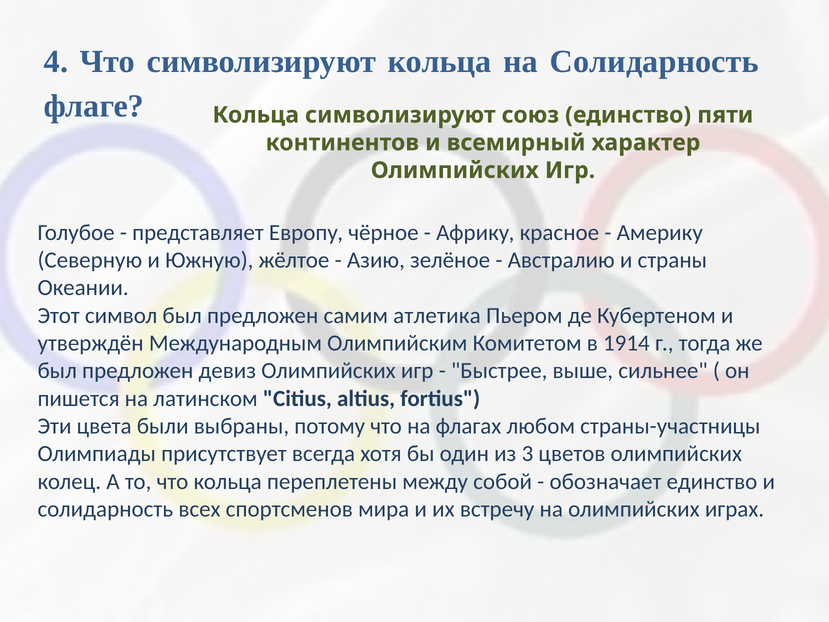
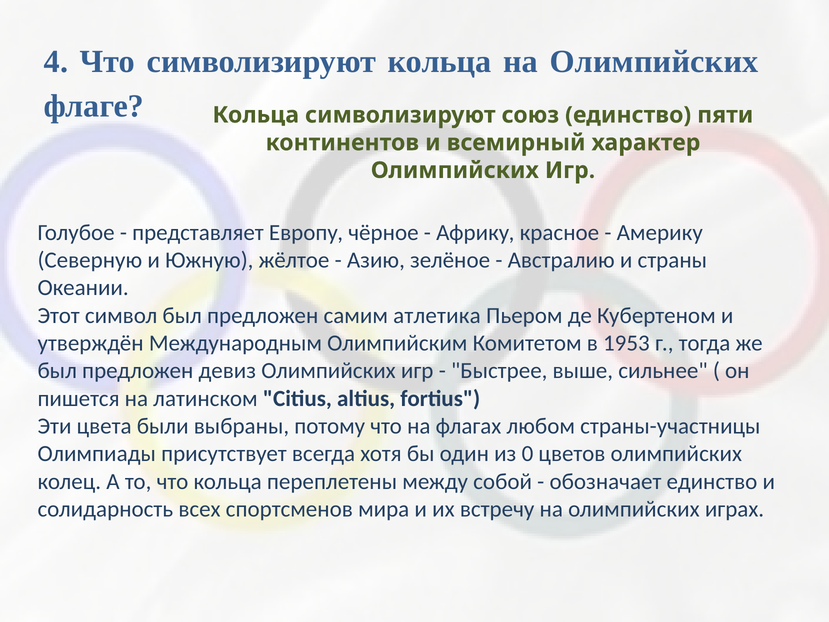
кольца на Солидарность: Солидарность -> Олимпийских
1914: 1914 -> 1953
3: 3 -> 0
